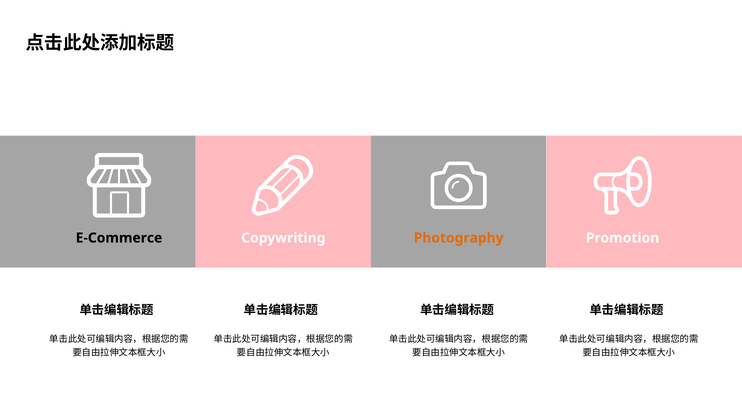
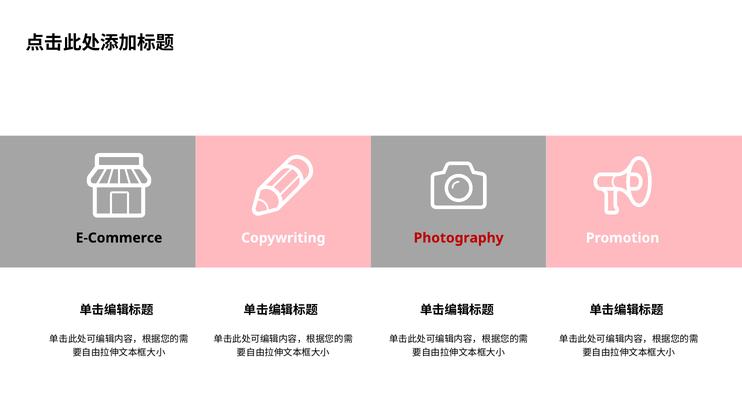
Photography colour: orange -> red
